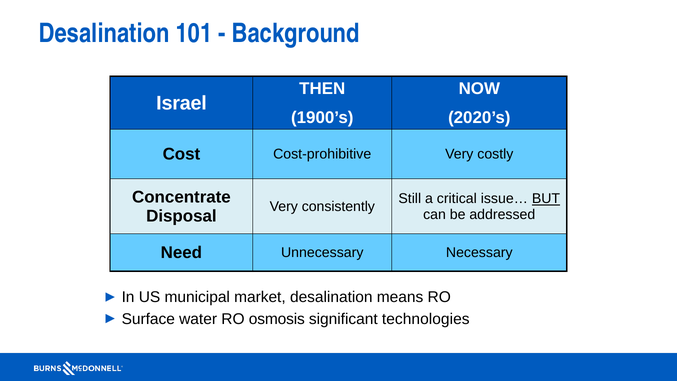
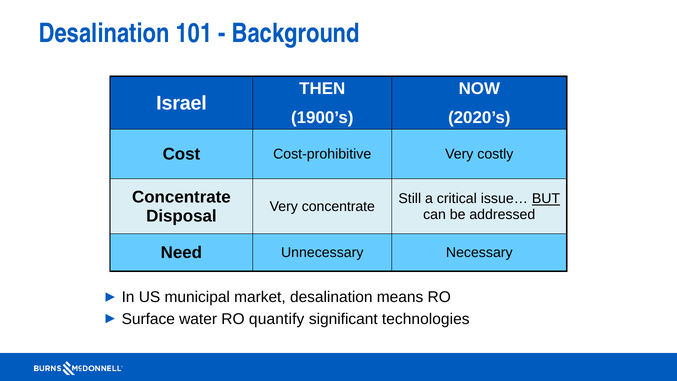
Very consistently: consistently -> concentrate
osmosis: osmosis -> quantify
